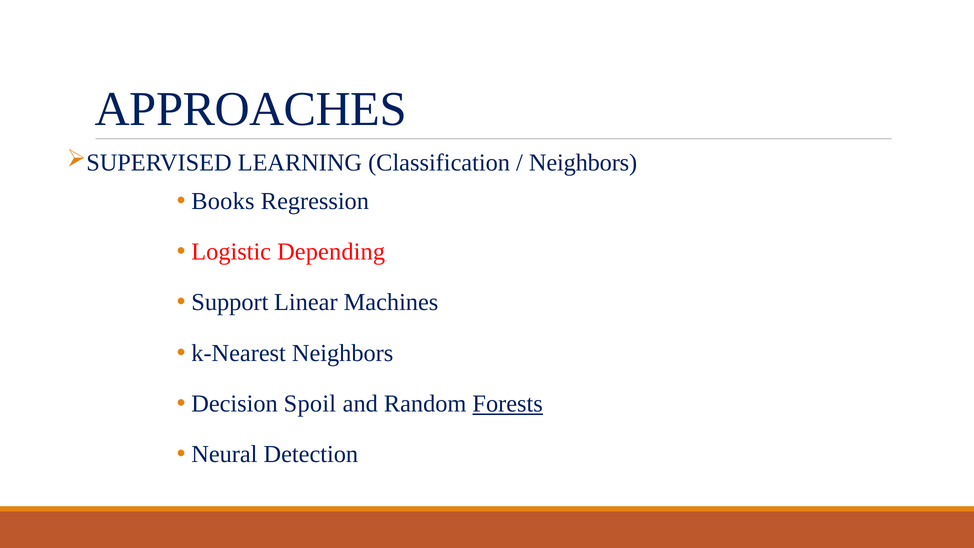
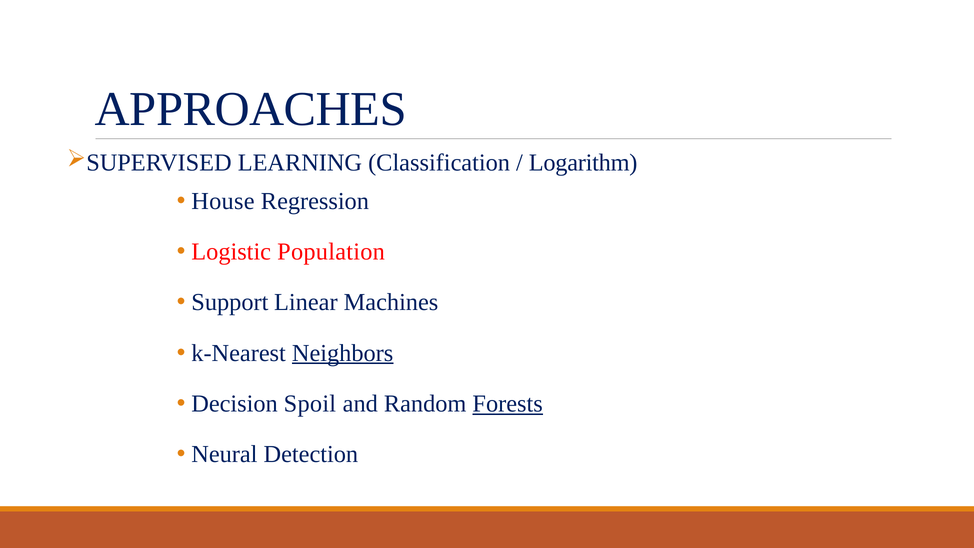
Neighbors at (583, 163): Neighbors -> Logarithm
Books: Books -> House
Depending: Depending -> Population
Neighbors at (343, 353) underline: none -> present
